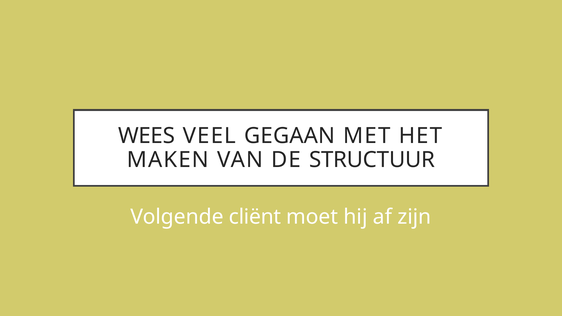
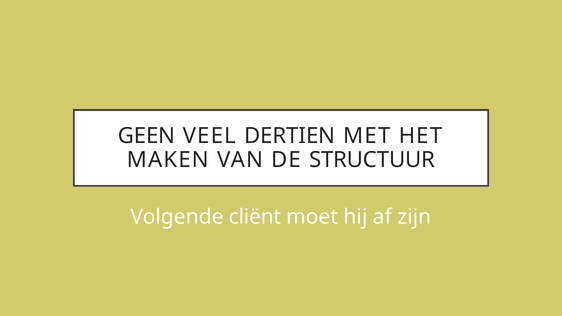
WEES: WEES -> GEEN
GEGAAN: GEGAAN -> DERTIEN
